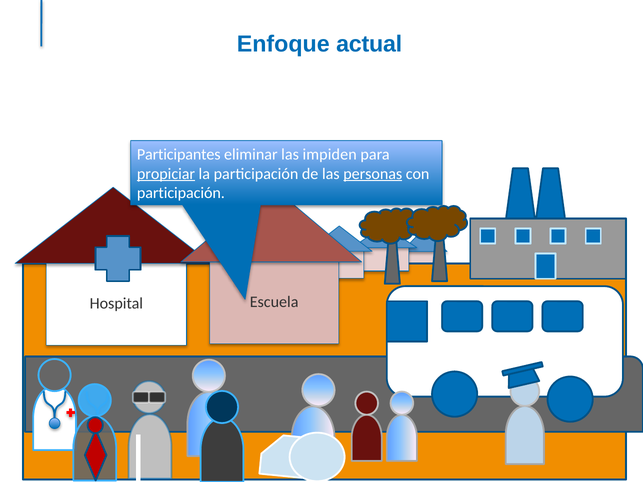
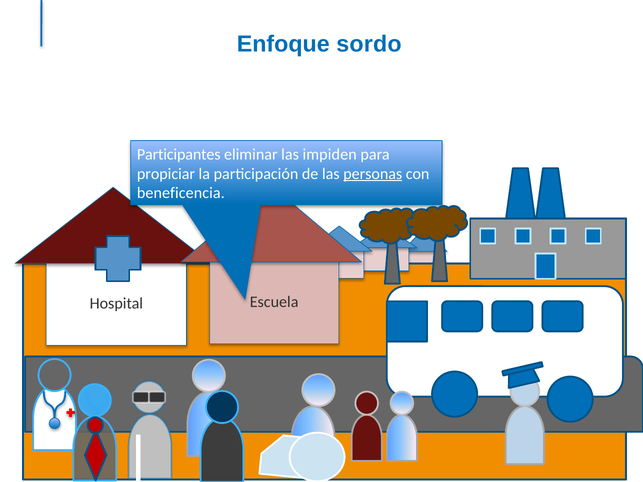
actual: actual -> sordo
propiciar underline: present -> none
participación at (181, 193): participación -> beneficencia
